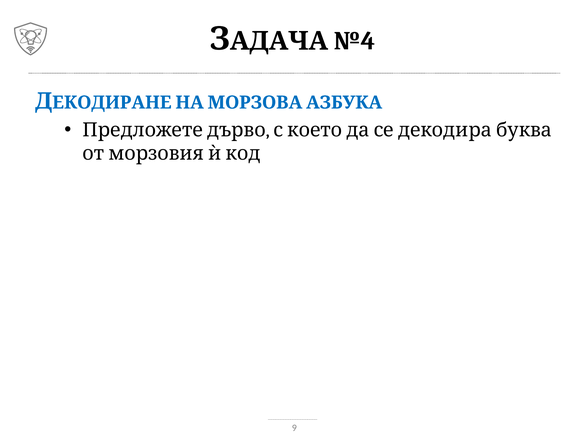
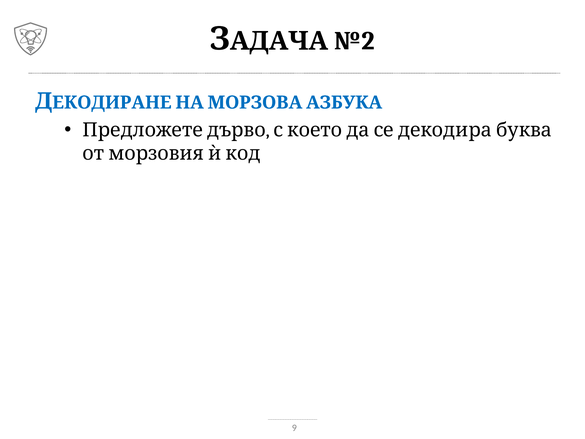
№4: №4 -> №2
